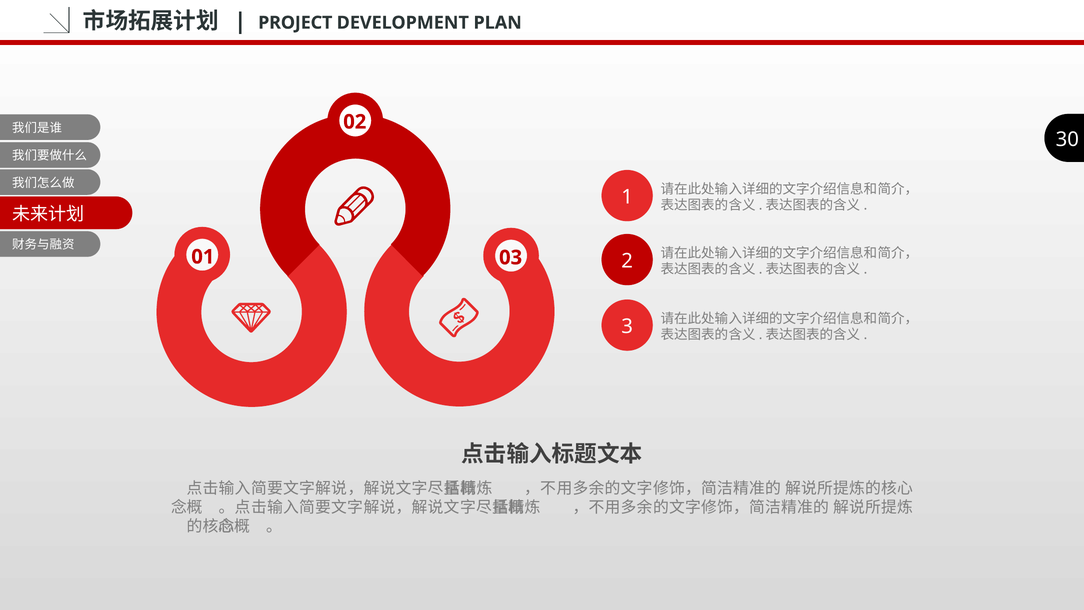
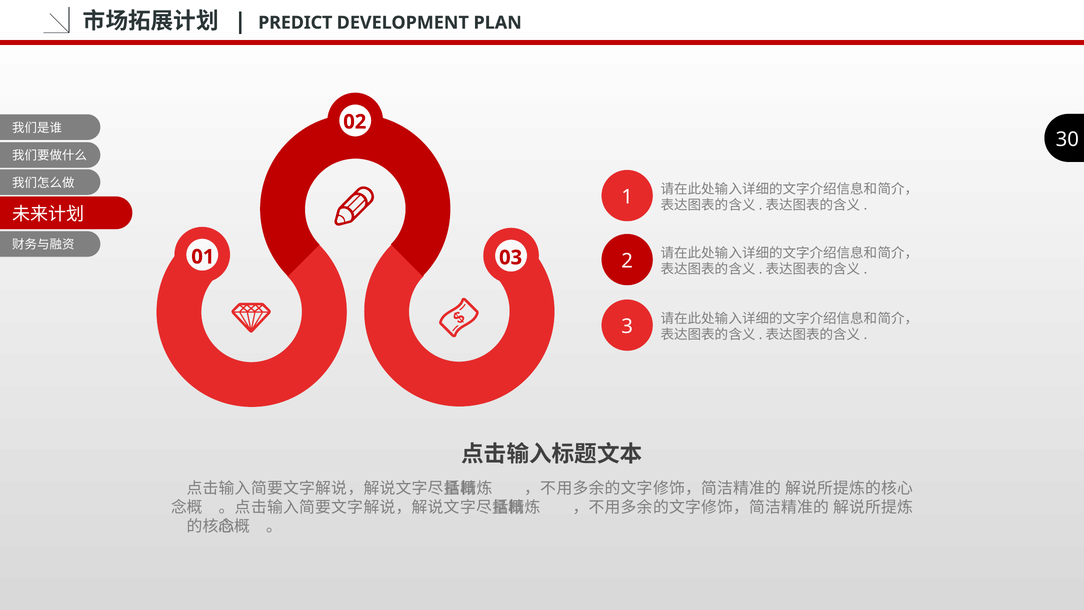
PROJECT: PROJECT -> PREDICT
